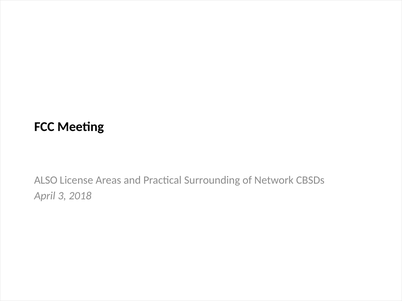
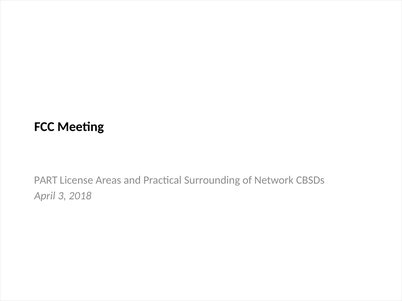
ALSO: ALSO -> PART
